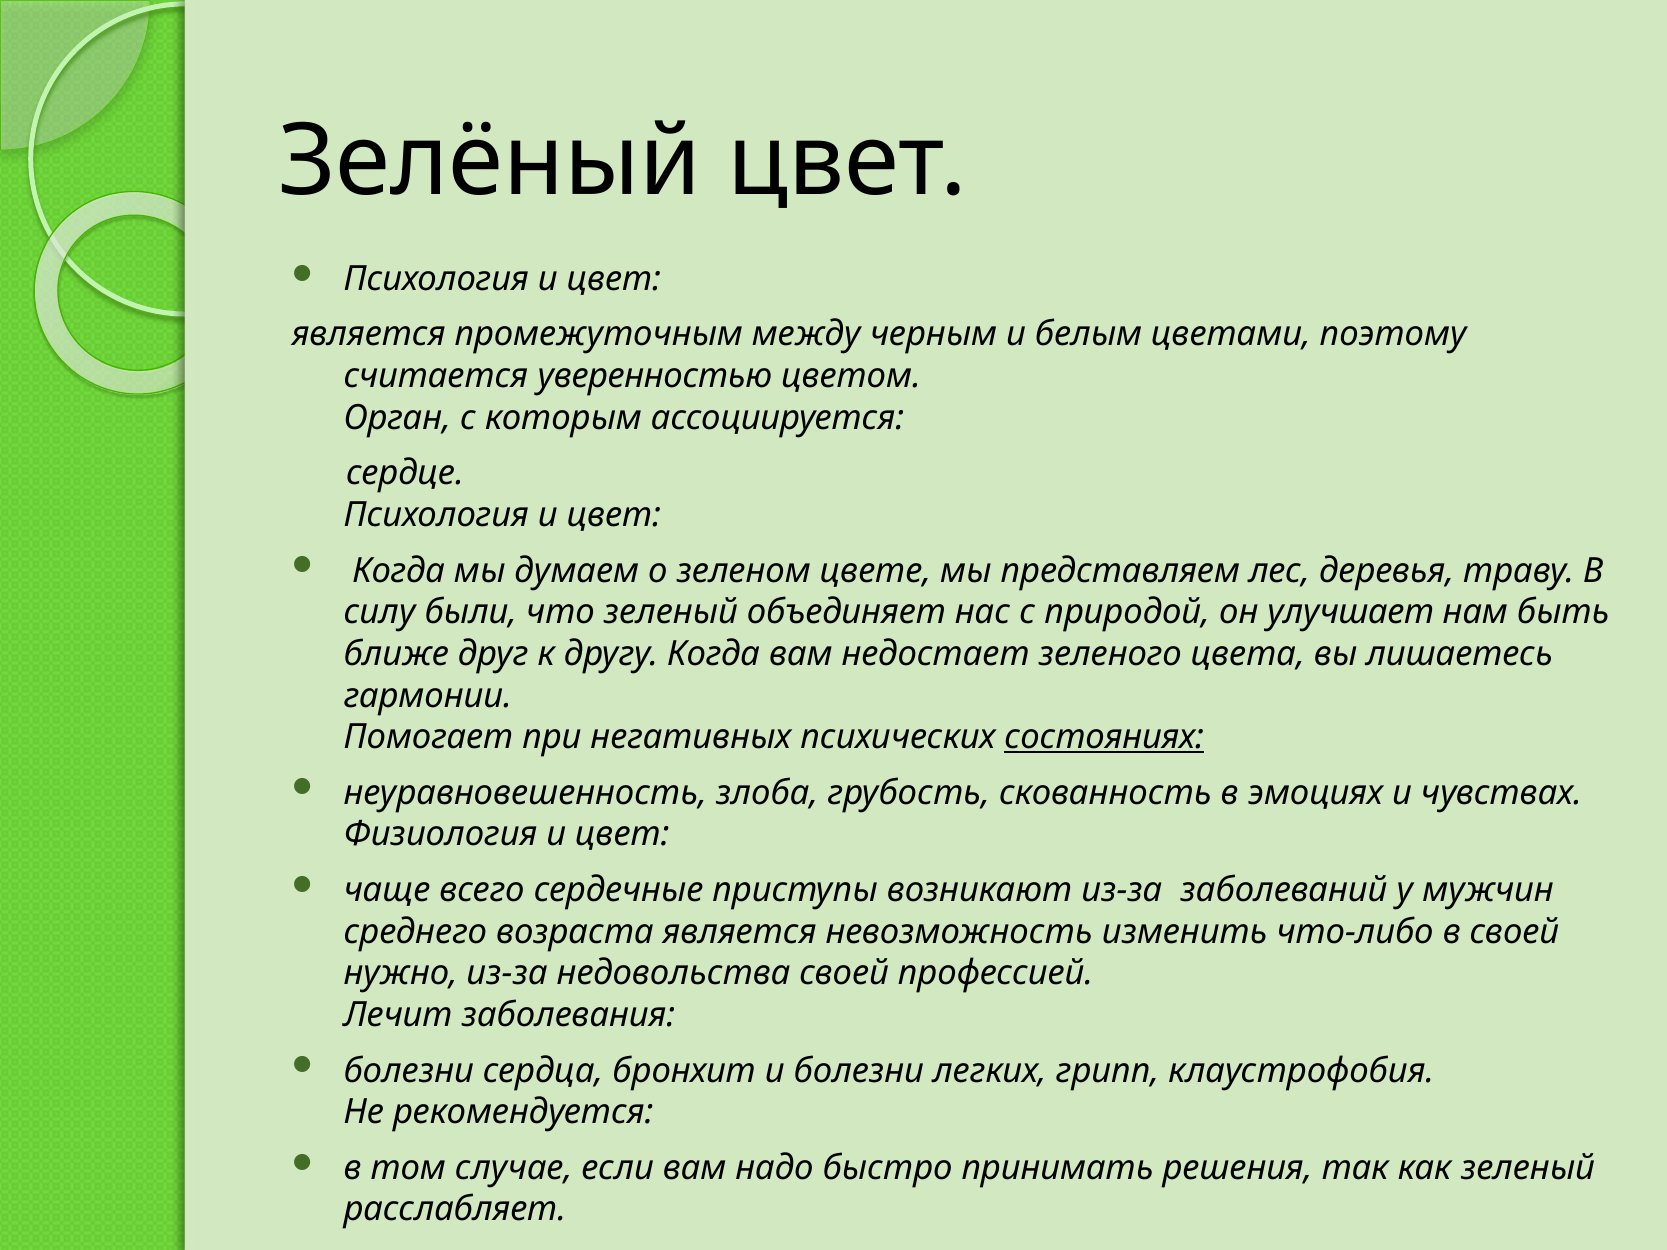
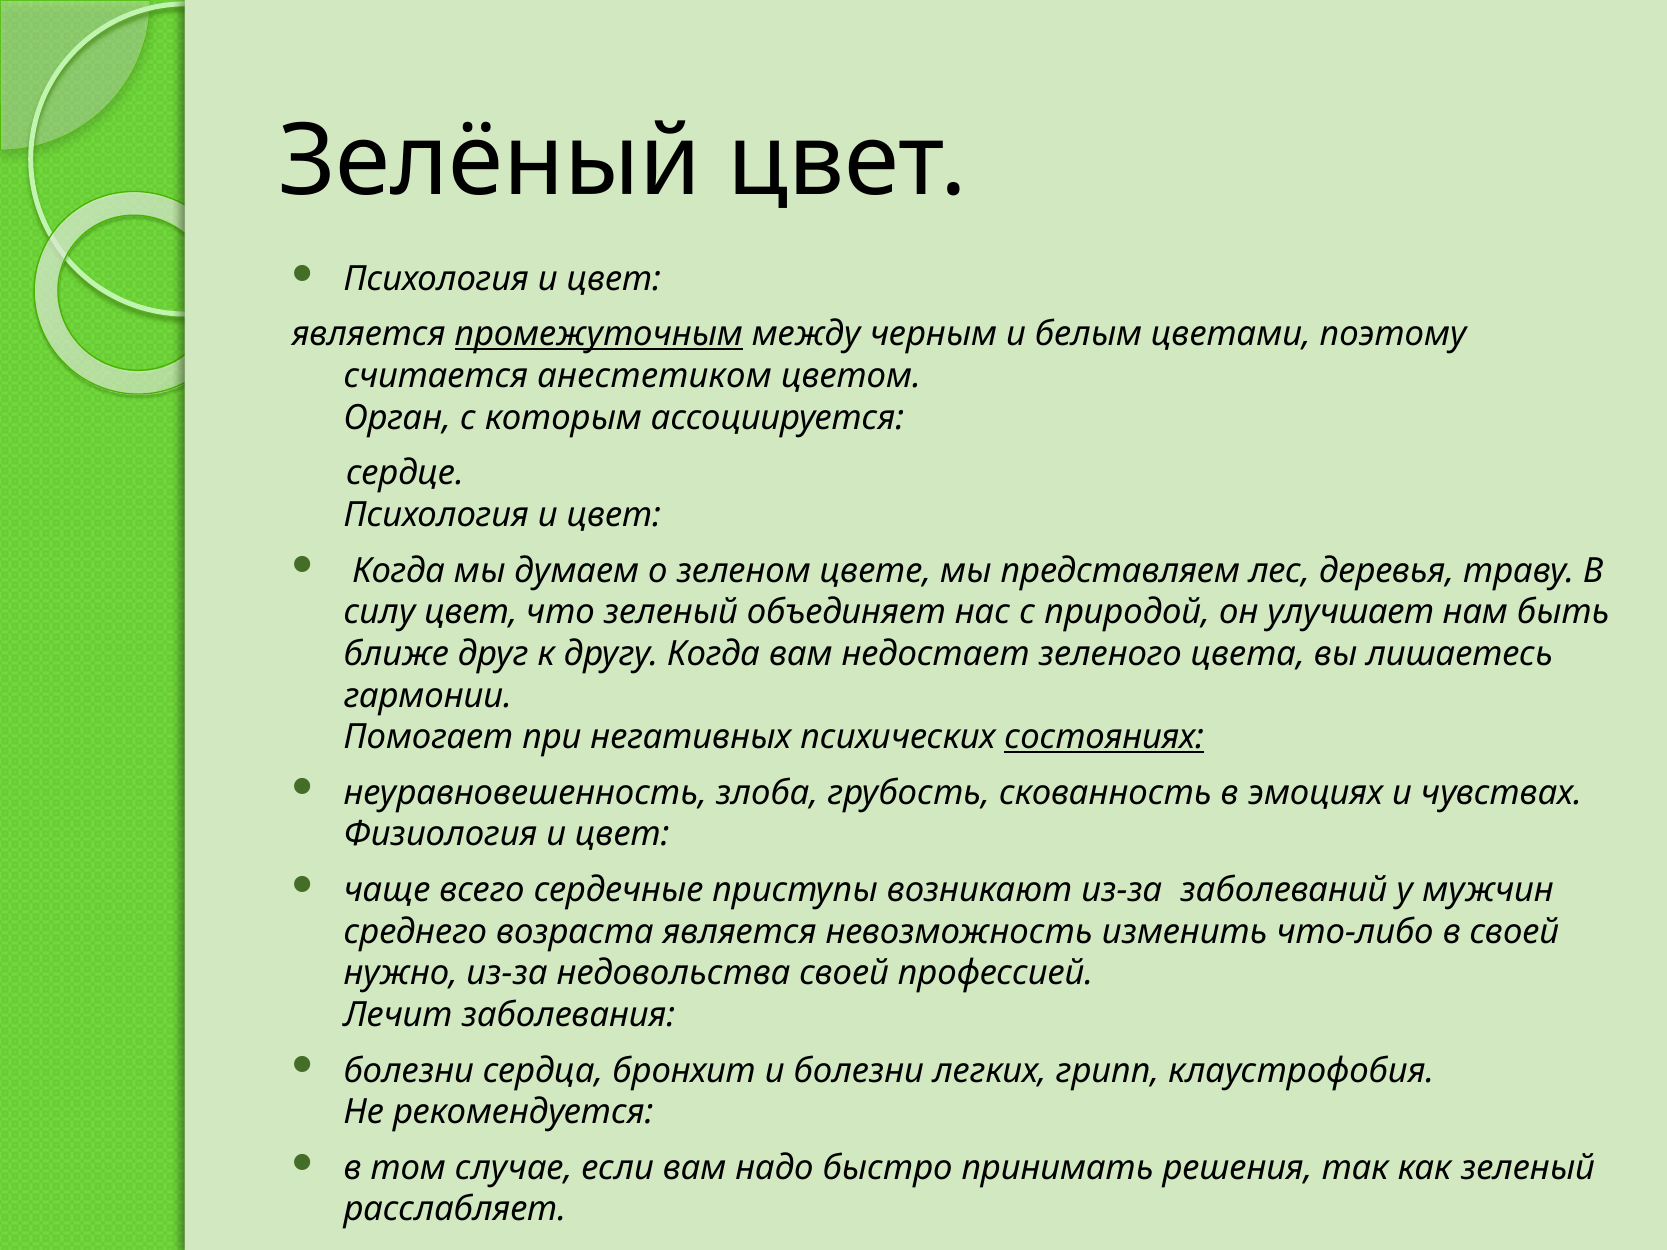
промежуточным underline: none -> present
уверенностью: уверенностью -> анестетиком
силу были: были -> цвет
